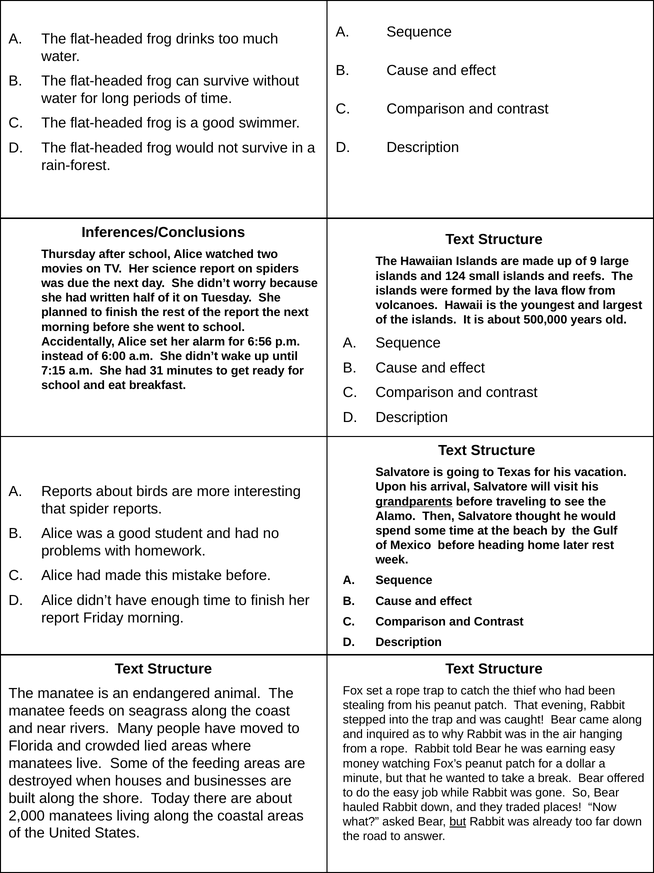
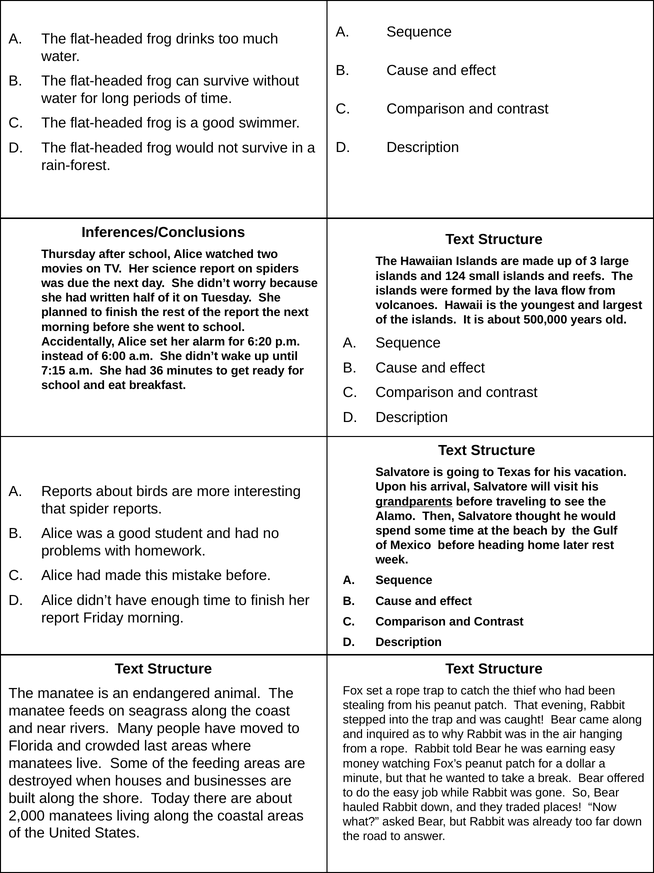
9: 9 -> 3
6:56: 6:56 -> 6:20
31: 31 -> 36
lied: lied -> last
but at (458, 821) underline: present -> none
